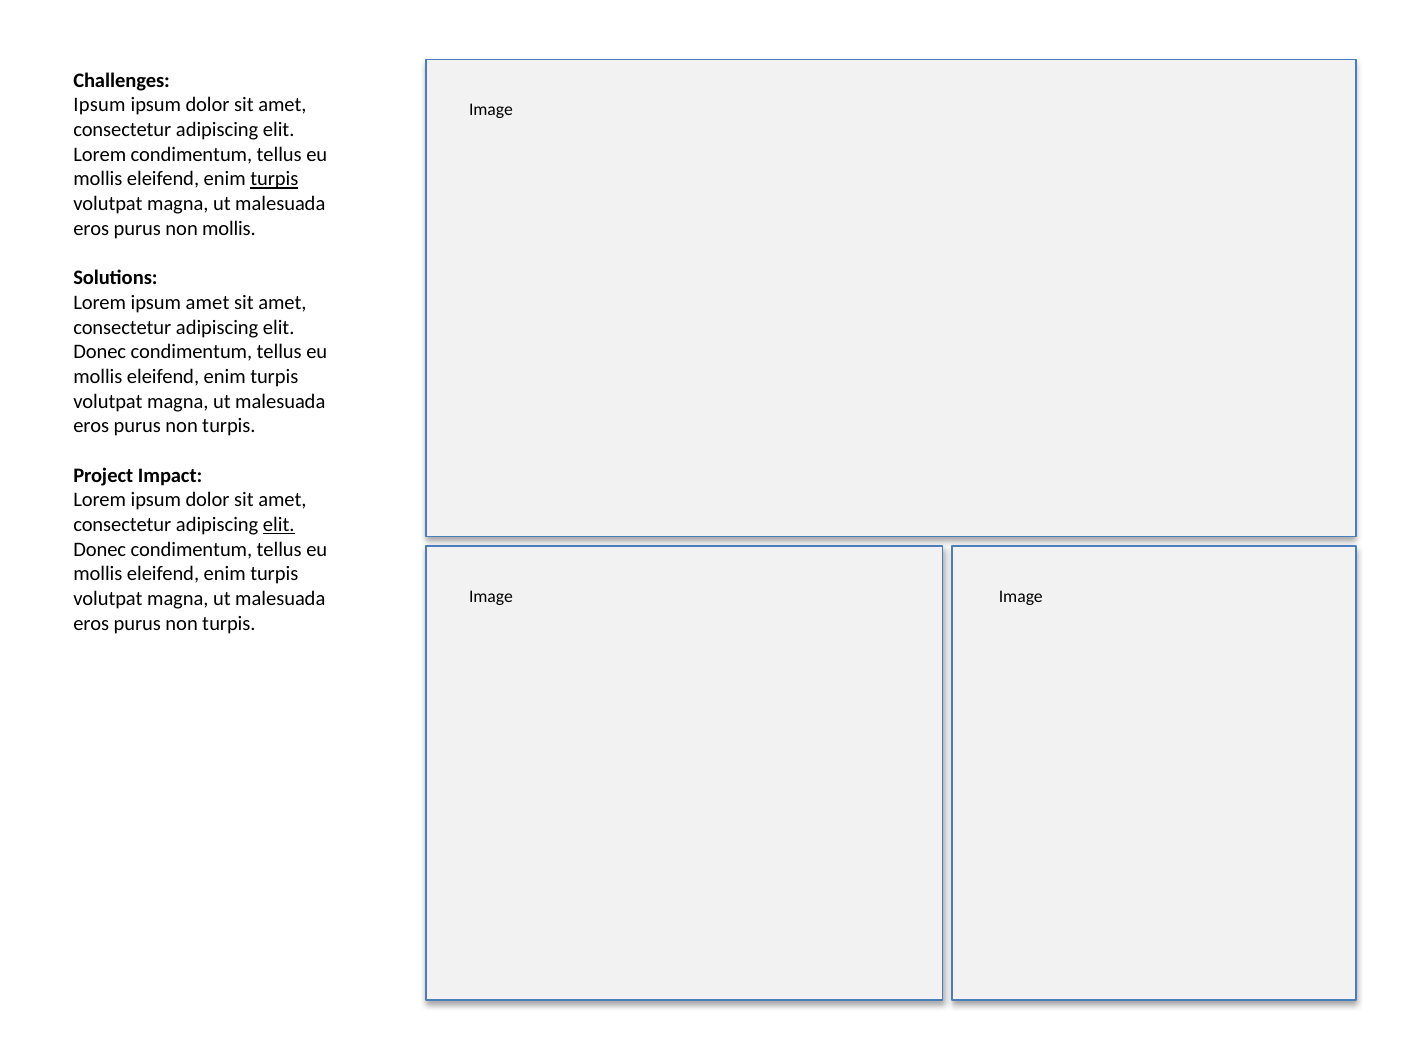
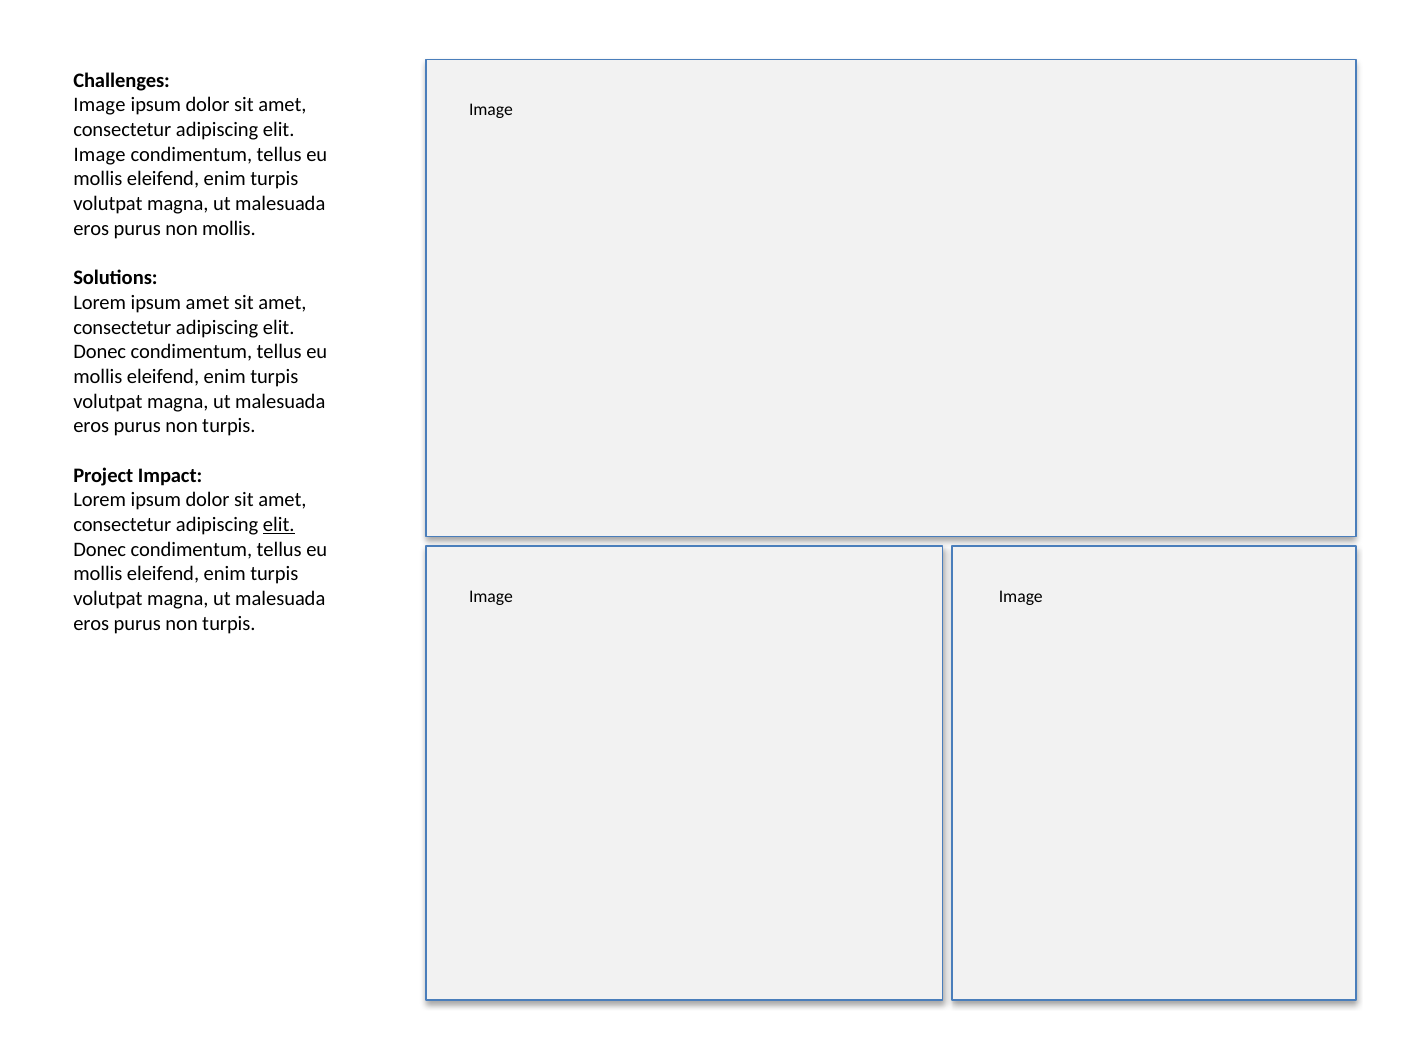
Ipsum at (100, 105): Ipsum -> Image
Lorem at (100, 154): Lorem -> Image
turpis at (274, 179) underline: present -> none
